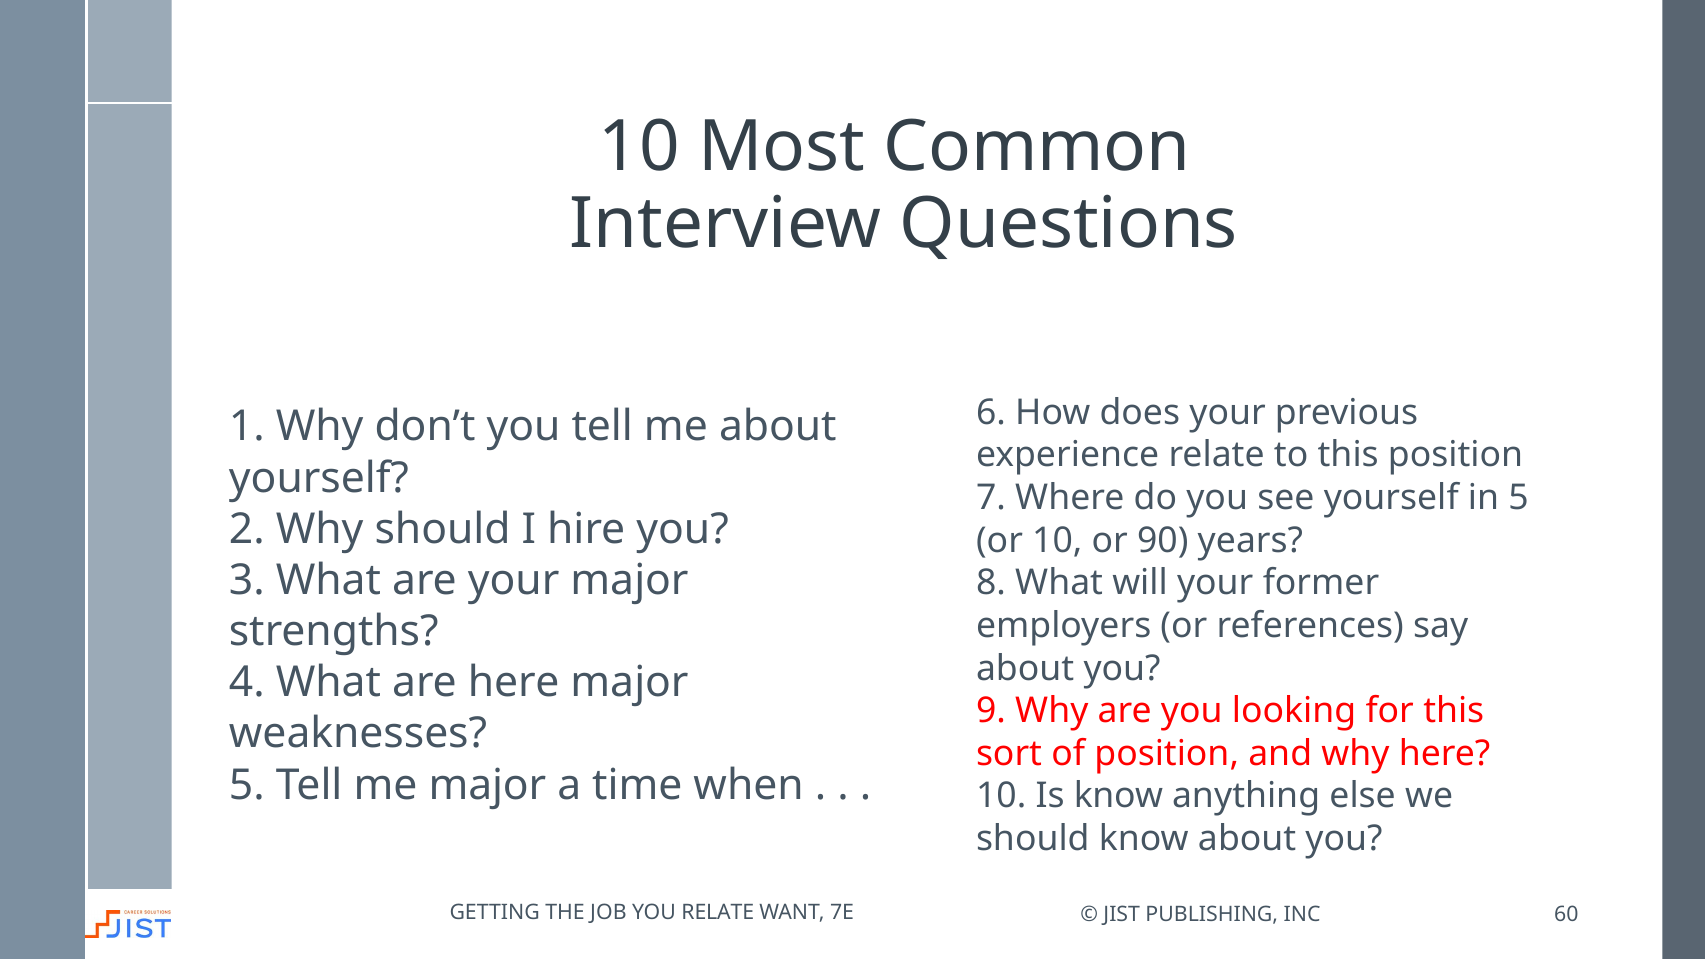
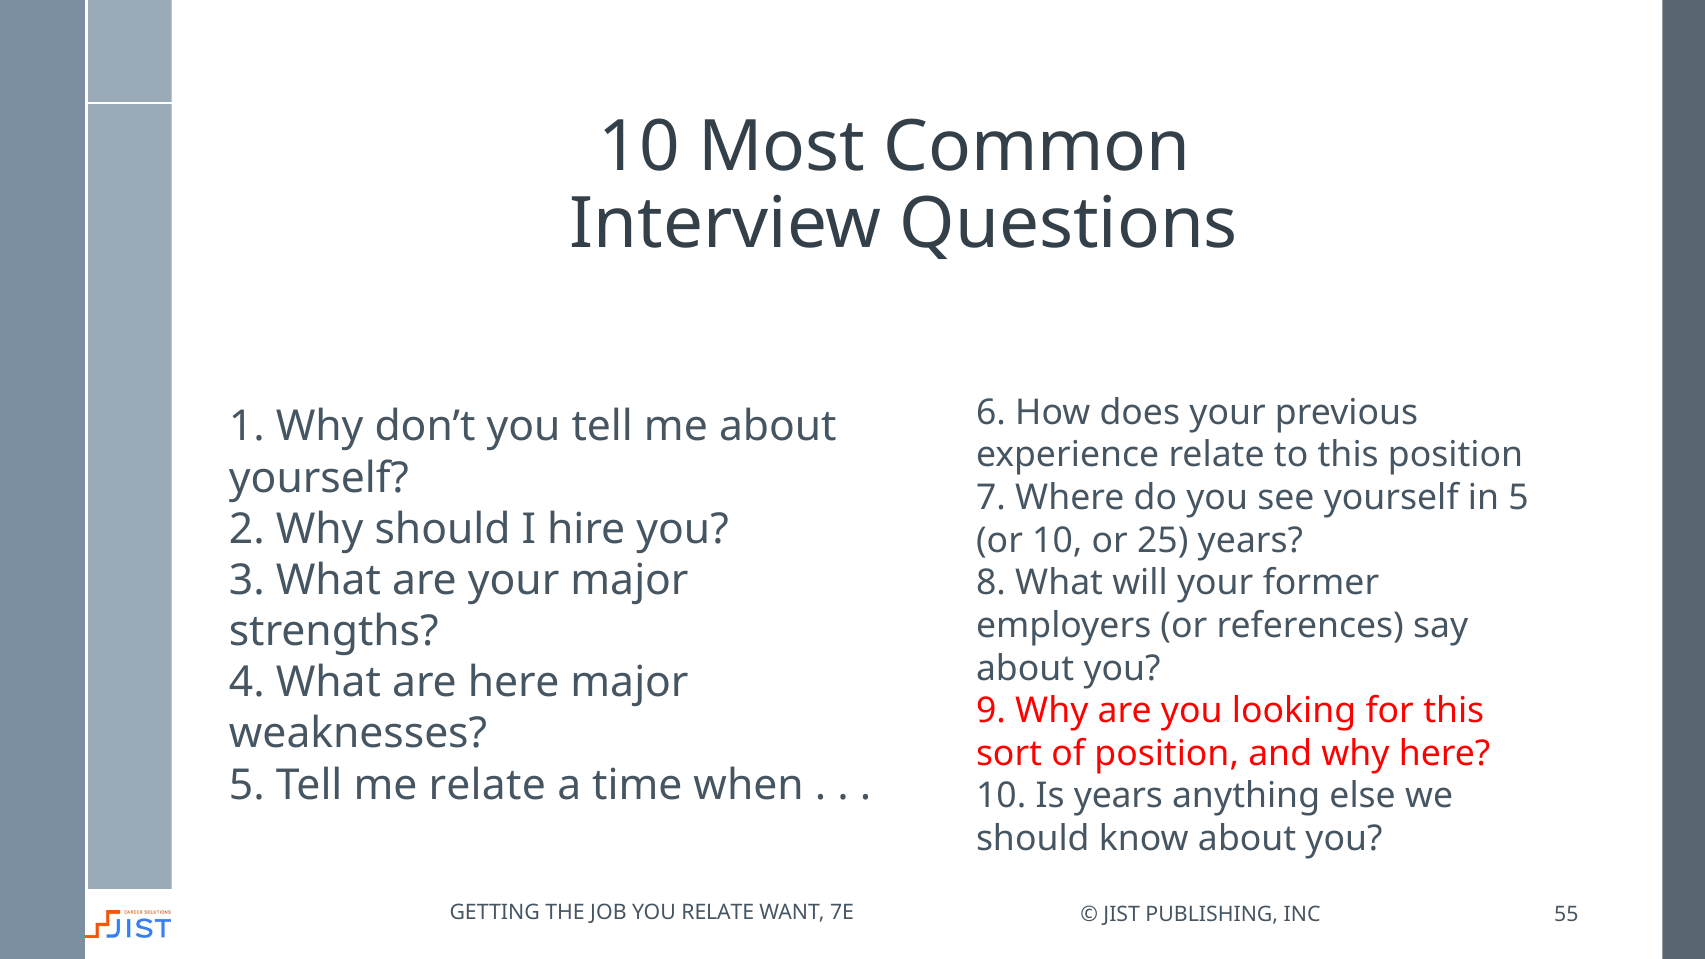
90: 90 -> 25
me major: major -> relate
Is know: know -> years
60: 60 -> 55
